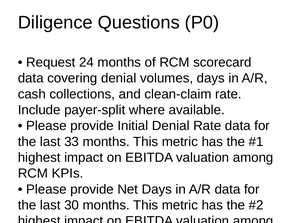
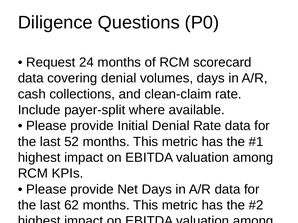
33: 33 -> 52
30: 30 -> 62
